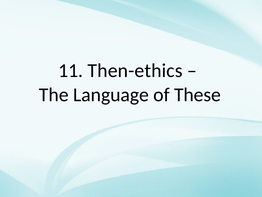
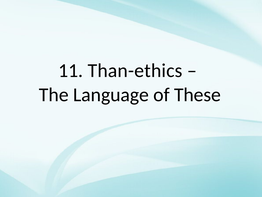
Then-ethics: Then-ethics -> Than-ethics
